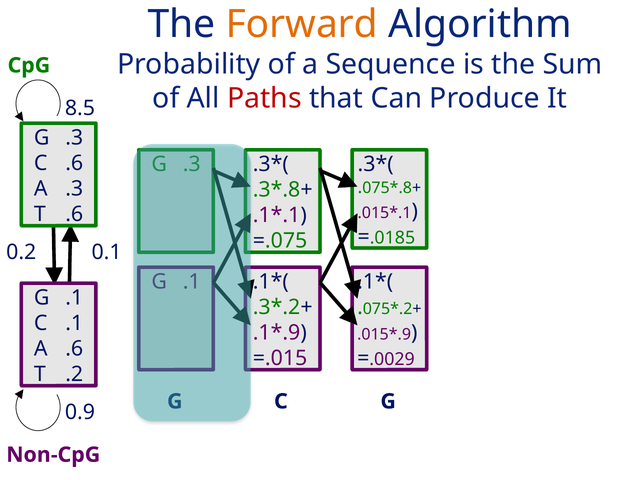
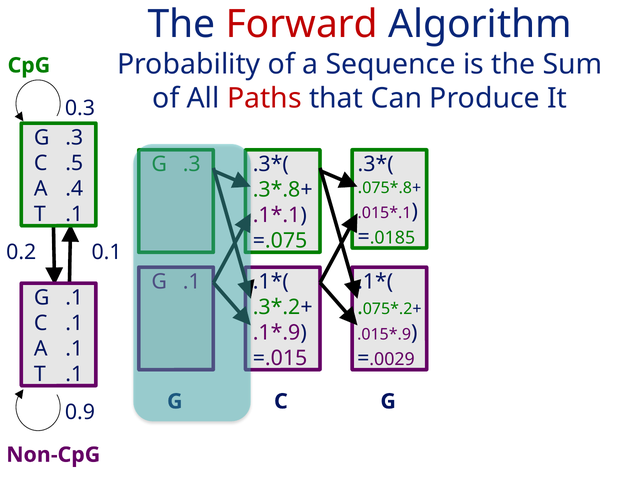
Forward colour: orange -> red
8.5: 8.5 -> 0.3
C .6: .6 -> .5
A .3: .3 -> .4
.6 at (74, 214): .6 -> .1
A .6: .6 -> .1
.2 at (74, 374): .2 -> .1
